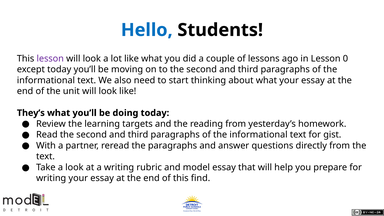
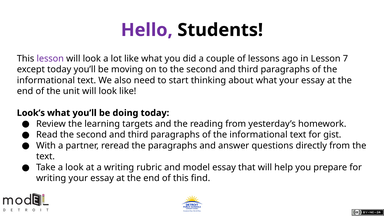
Hello colour: blue -> purple
0: 0 -> 7
They’s: They’s -> Look’s
